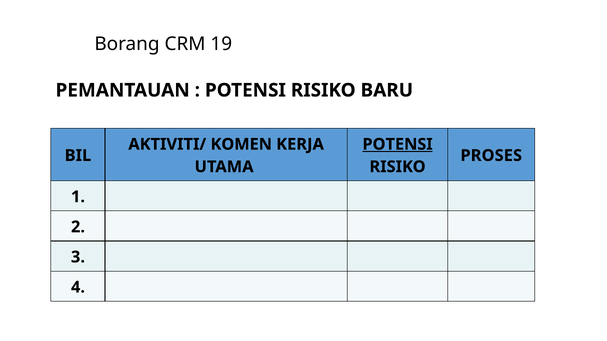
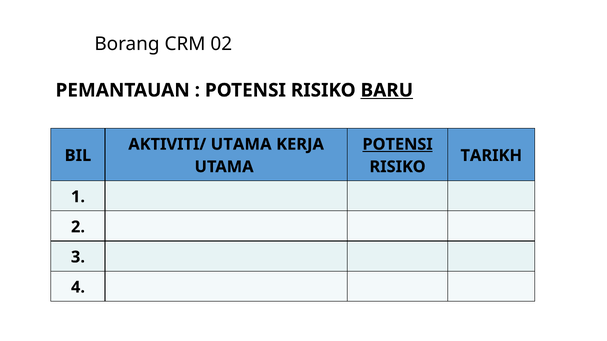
19: 19 -> 02
BARU underline: none -> present
AKTIVITI/ KOMEN: KOMEN -> UTAMA
PROSES: PROSES -> TARIKH
